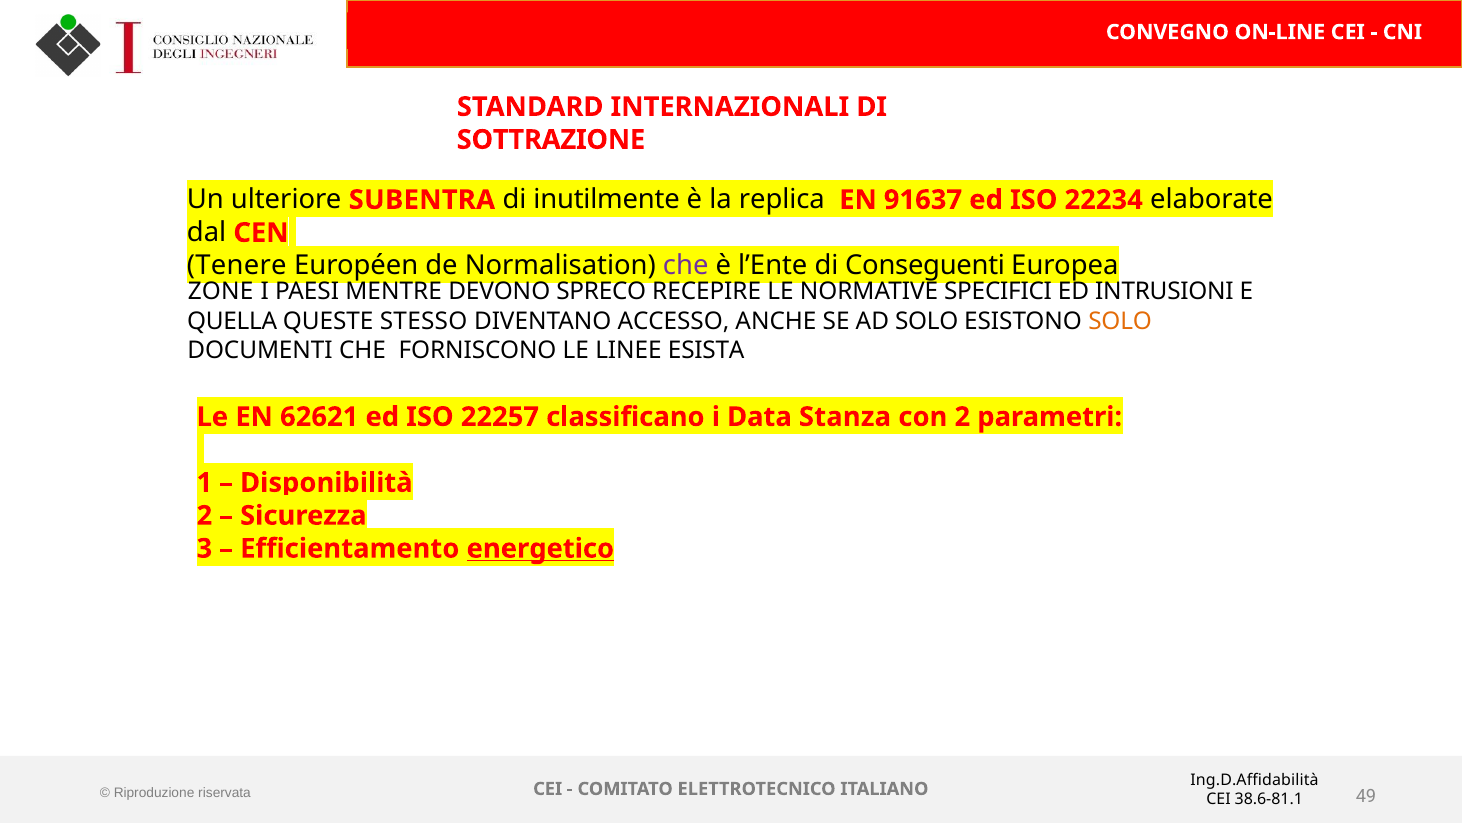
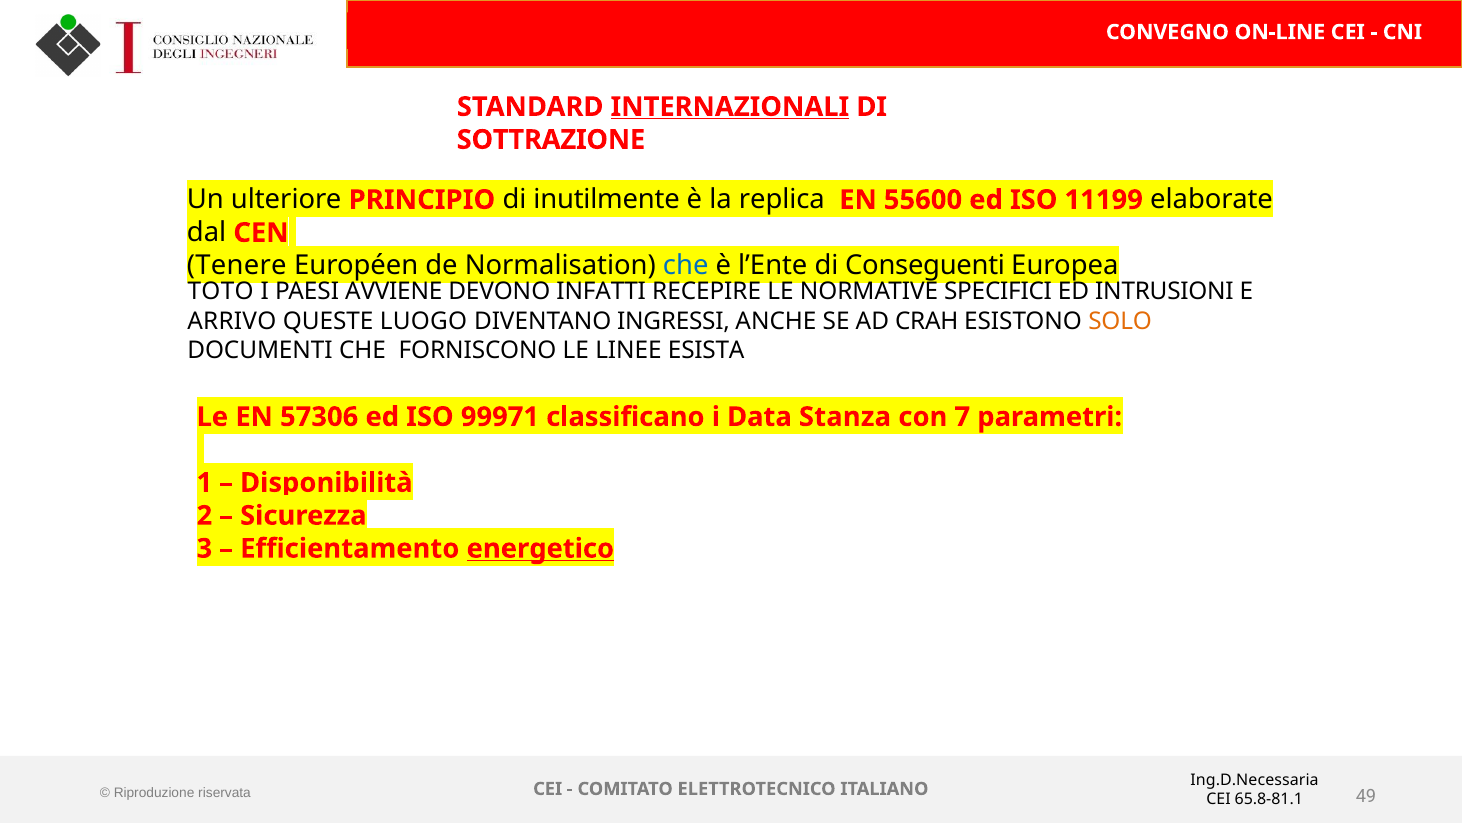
INTERNAZIONALI underline: none -> present
SUBENTRA: SUBENTRA -> PRINCIPIO
91637: 91637 -> 55600
22234: 22234 -> 11199
che at (686, 266) colour: purple -> blue
ZONE: ZONE -> TOTO
MENTRE: MENTRE -> AVVIENE
SPRECO: SPRECO -> INFATTI
QUELLA: QUELLA -> ARRIVO
STESSO: STESSO -> LUOGO
ACCESSO: ACCESSO -> INGRESSI
AD SOLO: SOLO -> CRAH
62621: 62621 -> 57306
22257: 22257 -> 99971
con 2: 2 -> 7
Ing.D.Affidabilità: Ing.D.Affidabilità -> Ing.D.Necessaria
38.6-81.1: 38.6-81.1 -> 65.8-81.1
